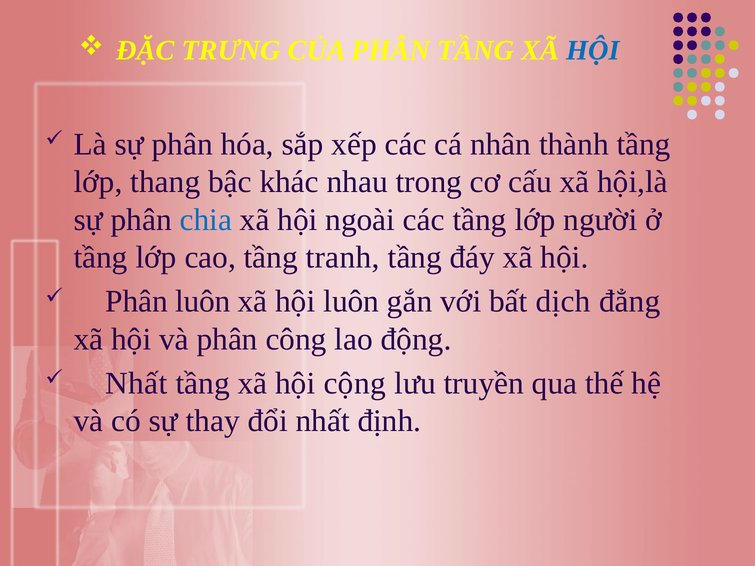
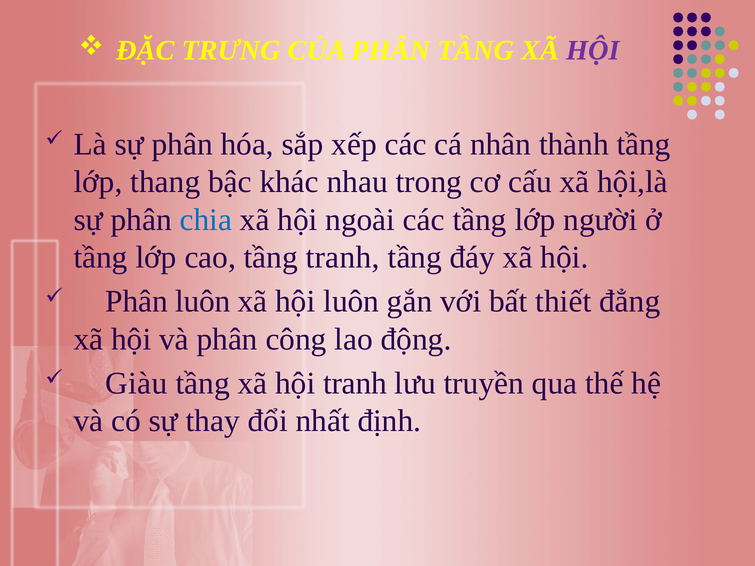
HỘI at (593, 50) colour: blue -> purple
dịch: dịch -> thiết
Nhất at (136, 384): Nhất -> Giàu
hội cộng: cộng -> tranh
